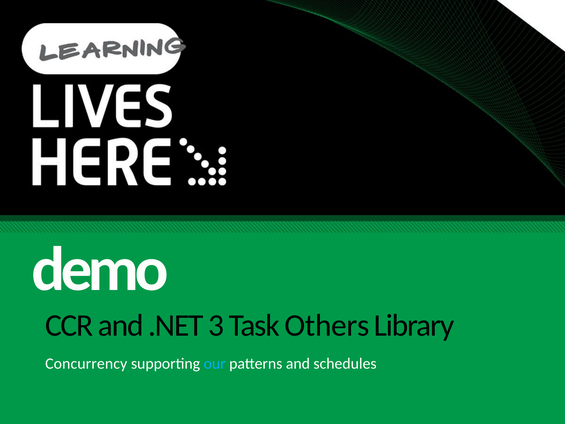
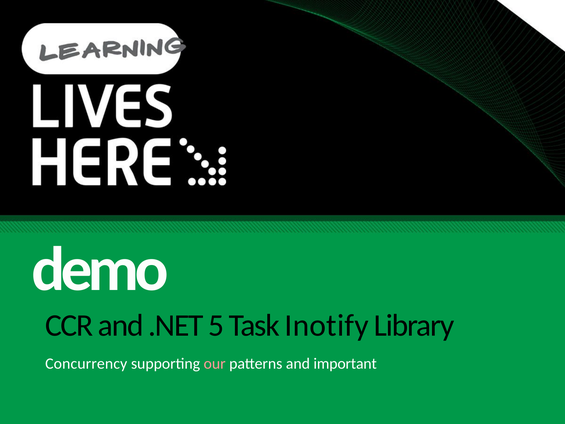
3: 3 -> 5
Others: Others -> Inotify
our colour: light blue -> pink
schedules: schedules -> important
